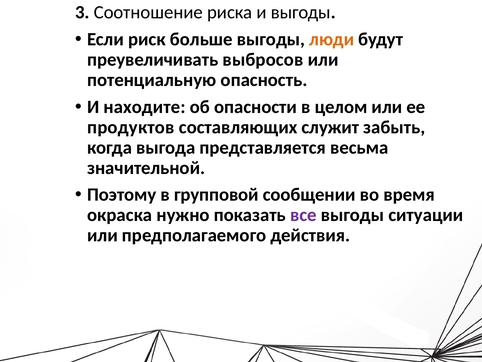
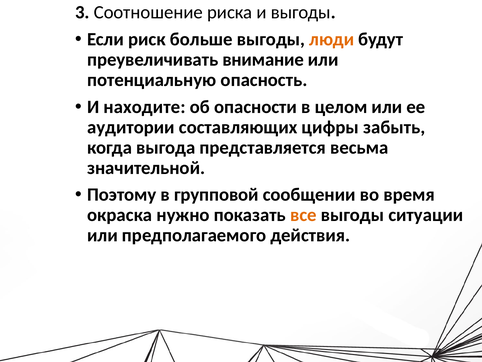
выбросов: выбросов -> внимание
продуктов: продуктов -> аудитории
служит: служит -> цифры
все colour: purple -> orange
